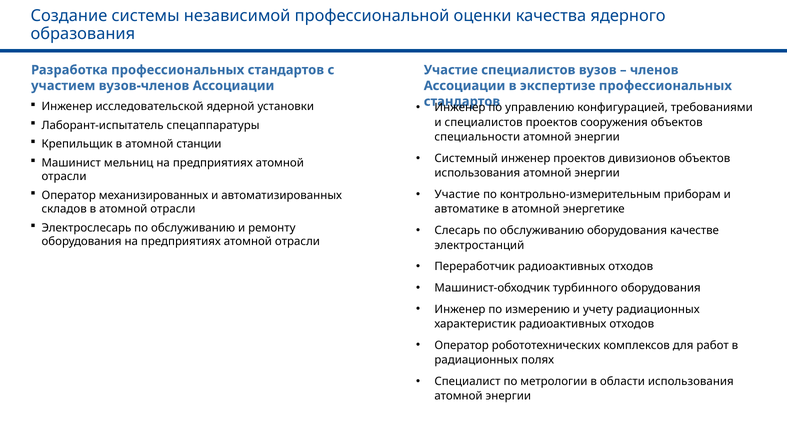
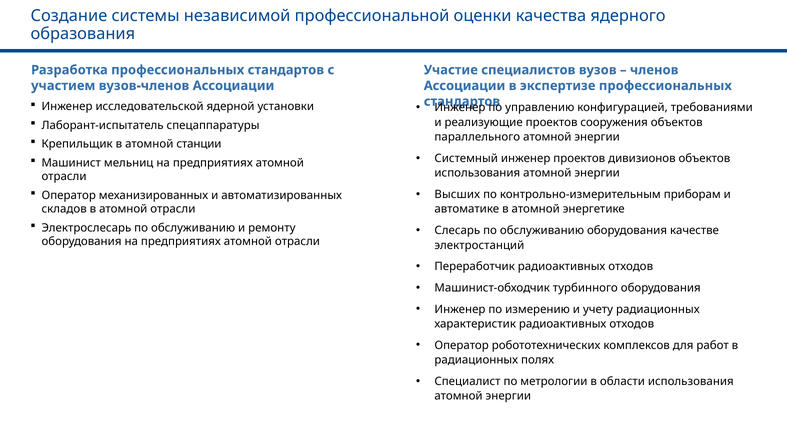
и специалистов: специалистов -> реализующие
специальности: специальности -> параллельного
Участие at (457, 194): Участие -> Высших
